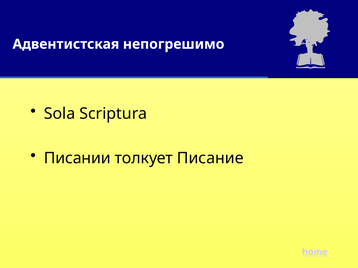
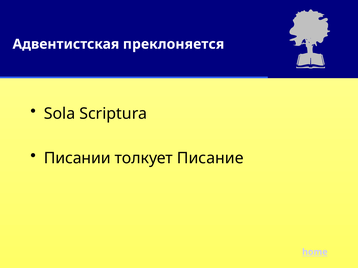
непогрешимо: непогрешимо -> преклоняется
